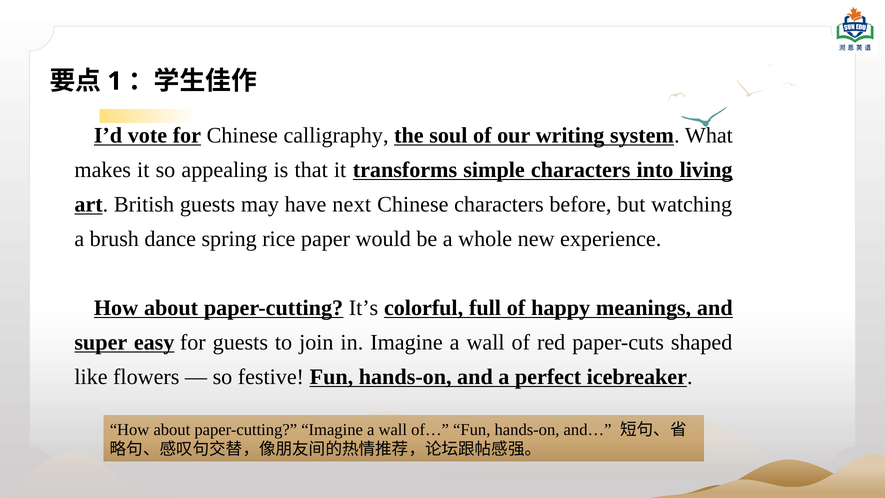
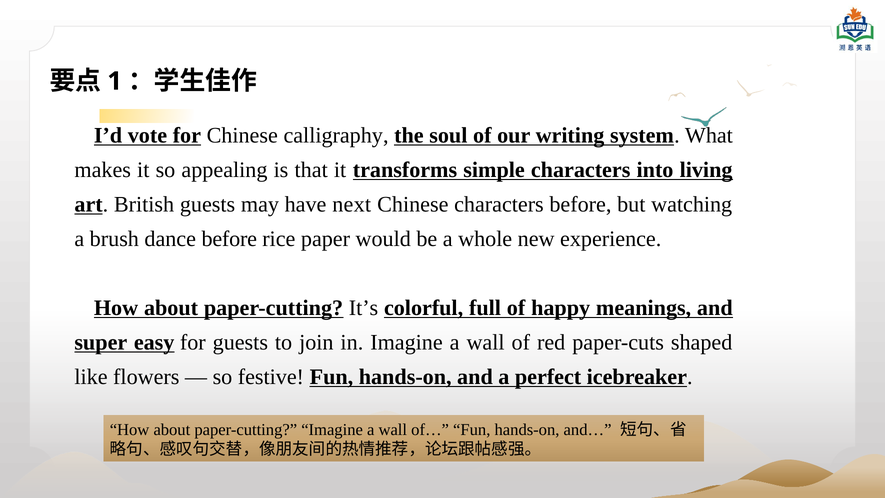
dance spring: spring -> before
